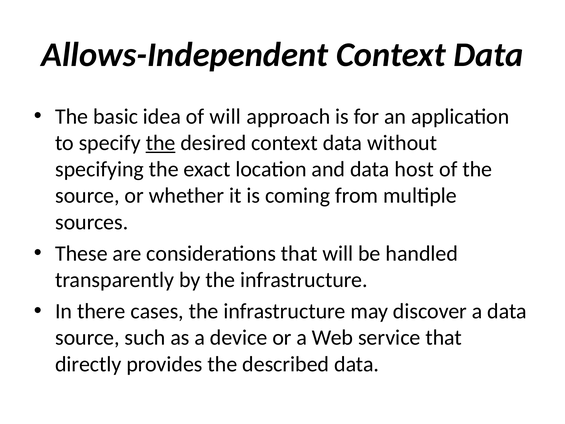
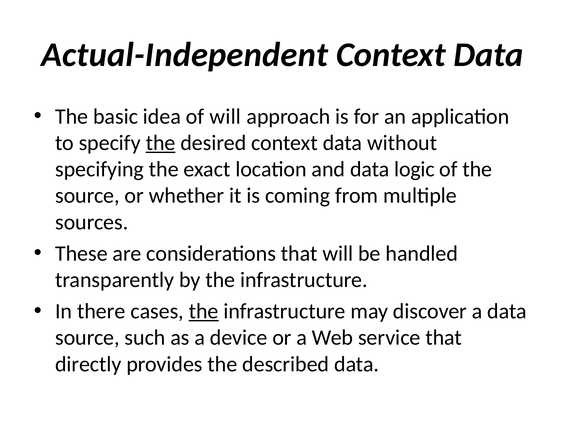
Allows-Independent: Allows-Independent -> Actual-Independent
host: host -> logic
the at (204, 311) underline: none -> present
